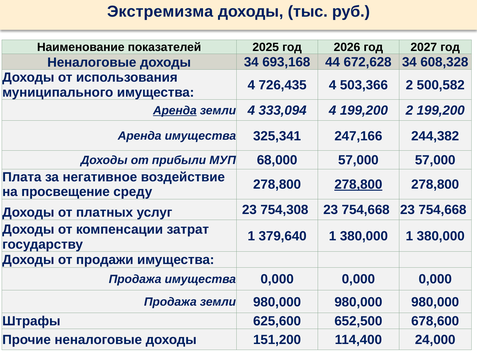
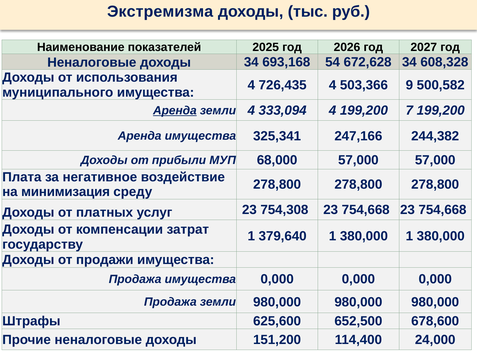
44: 44 -> 54
503,366 2: 2 -> 9
199,200 2: 2 -> 7
278,800 at (358, 184) underline: present -> none
просвещение: просвещение -> минимизация
